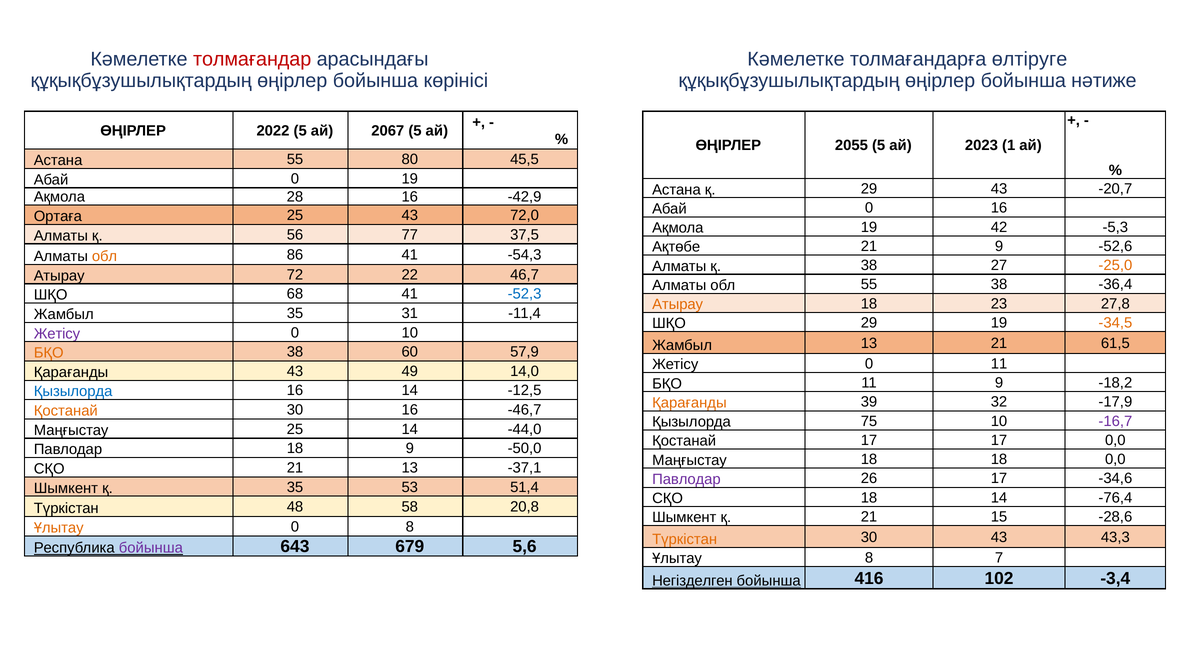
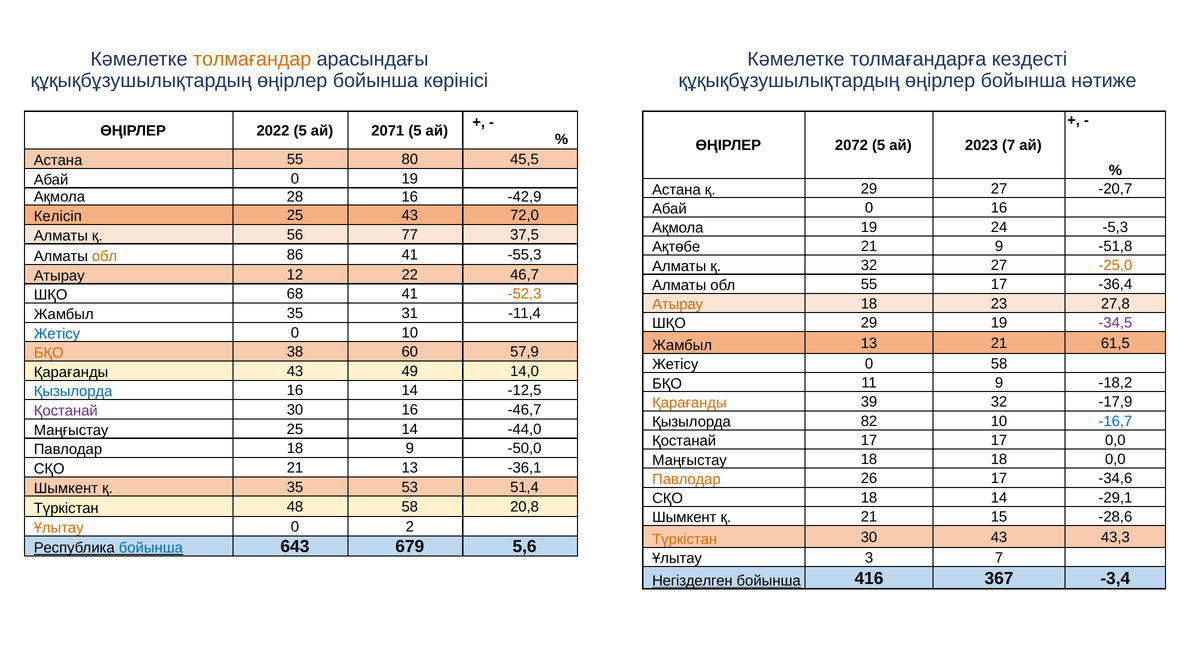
толмағандар colour: red -> orange
өлтіруге: өлтіруге -> кездесті
2067: 2067 -> 2071
2055: 2055 -> 2072
2023 1: 1 -> 7
29 43: 43 -> 27
Ортаға: Ортаға -> Келісіп
42: 42 -> 24
-52,6: -52,6 -> -51,8
-54,3: -54,3 -> -55,3
қ 38: 38 -> 32
72: 72 -> 12
55 38: 38 -> 17
-52,3 colour: blue -> orange
-34,5 colour: orange -> purple
Жетісу at (57, 333) colour: purple -> blue
0 11: 11 -> 58
Қостанай at (66, 410) colour: orange -> purple
75: 75 -> 82
-16,7 colour: purple -> blue
-37,1: -37,1 -> -36,1
Павлодар at (686, 479) colour: purple -> orange
-76,4: -76,4 -> -29,1
0 8: 8 -> 2
бойынша at (151, 547) colour: purple -> blue
Ұлытау 8: 8 -> 3
102: 102 -> 367
